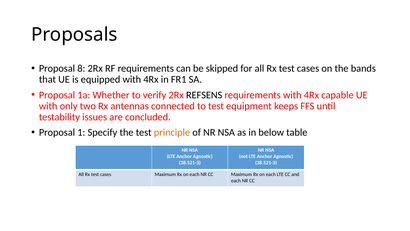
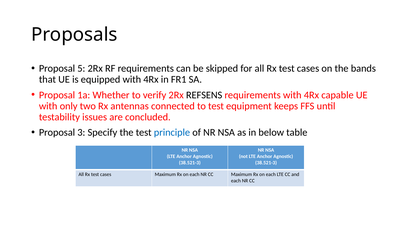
8: 8 -> 5
1: 1 -> 3
principle colour: orange -> blue
